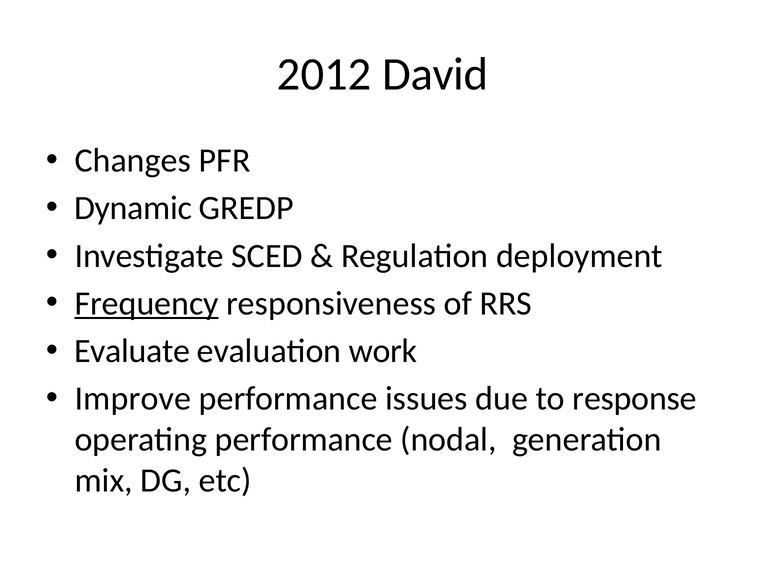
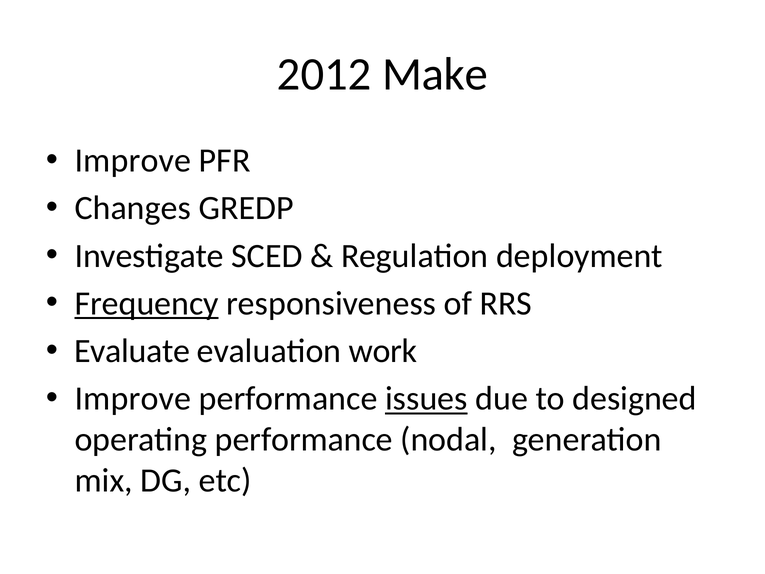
David: David -> Make
Changes at (133, 160): Changes -> Improve
Dynamic: Dynamic -> Changes
issues underline: none -> present
response: response -> designed
